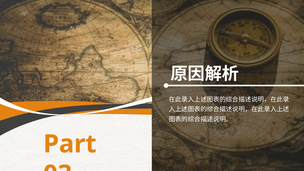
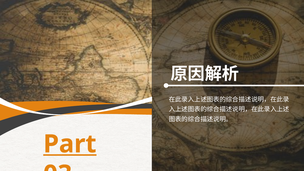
Part underline: none -> present
